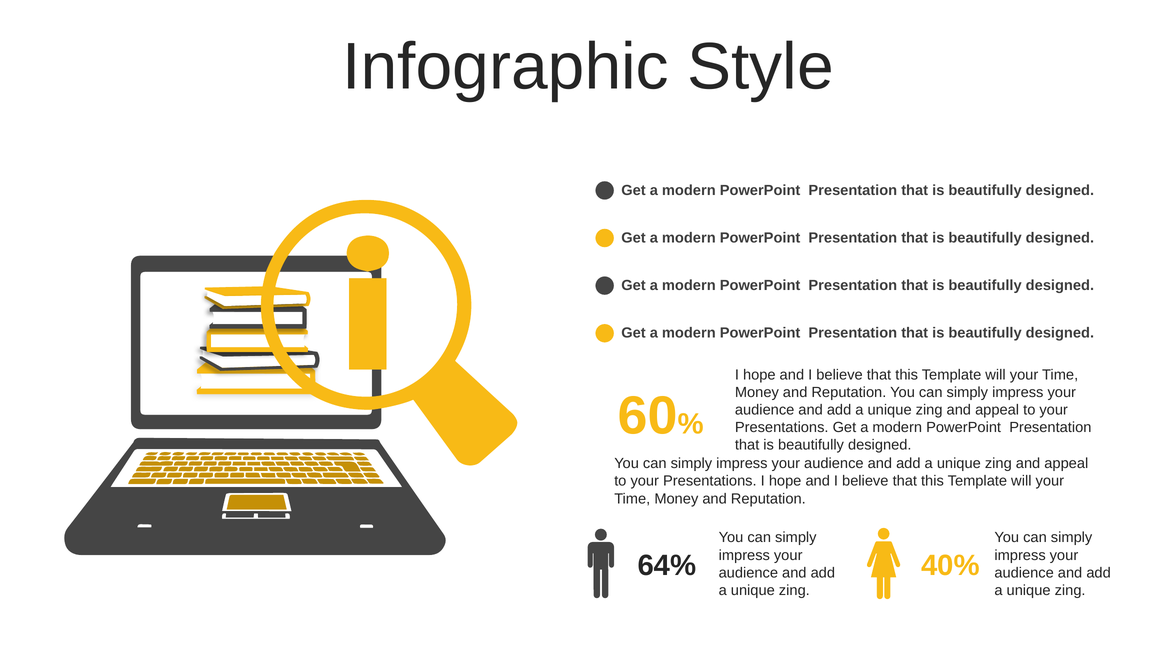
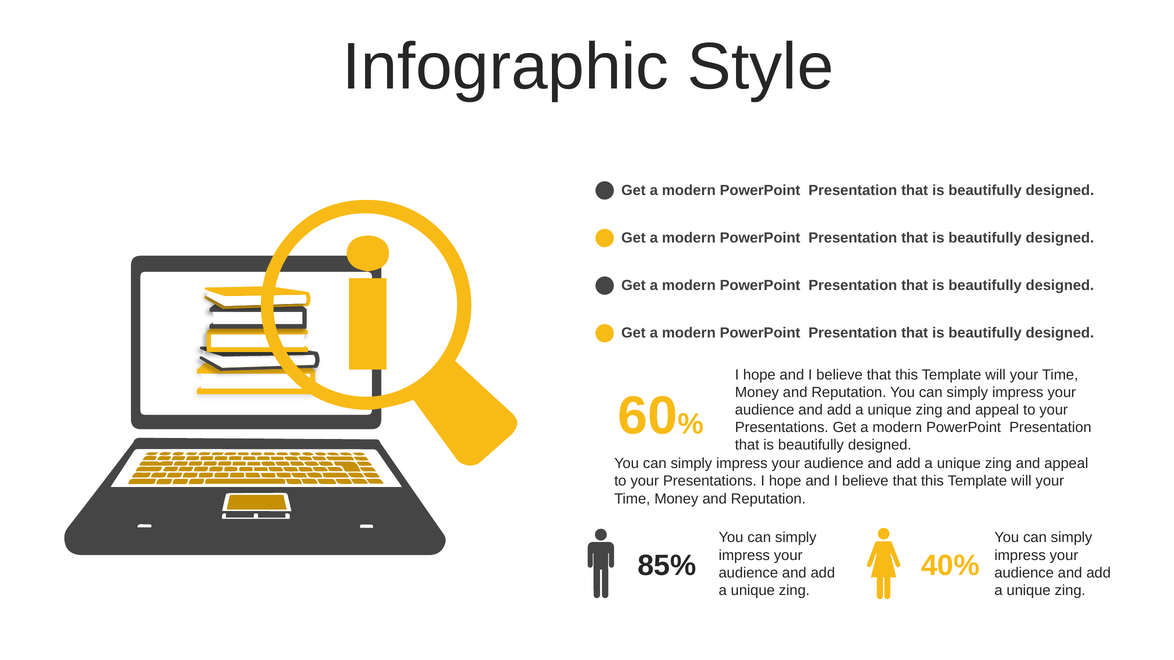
64%: 64% -> 85%
